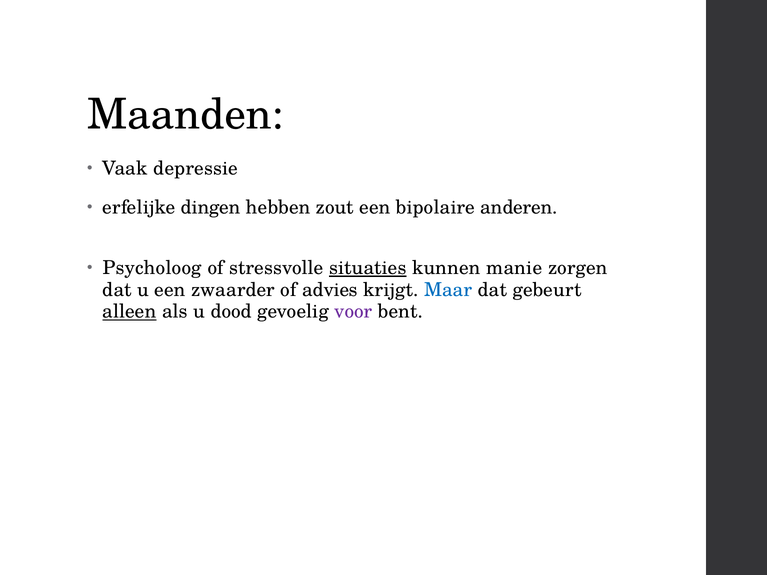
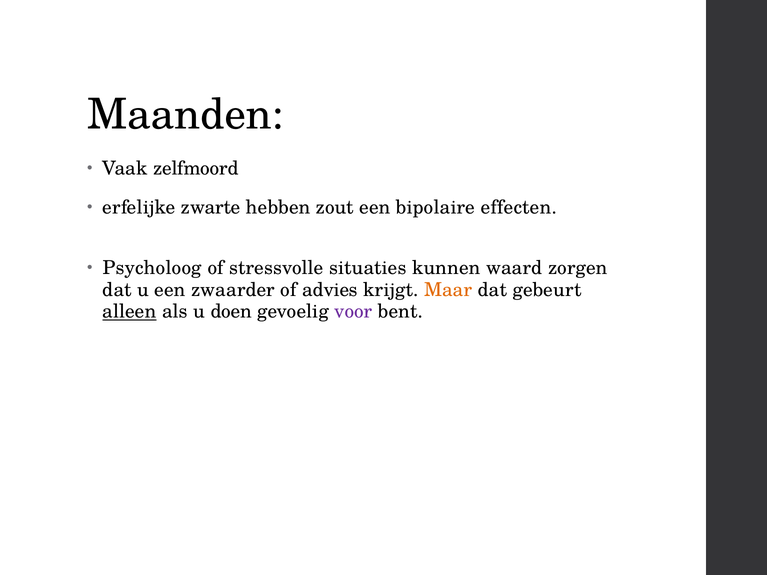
depressie: depressie -> zelfmoord
dingen: dingen -> zwarte
anderen: anderen -> effecten
situaties underline: present -> none
manie: manie -> waard
Maar colour: blue -> orange
dood: dood -> doen
